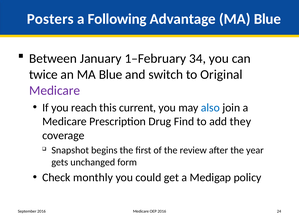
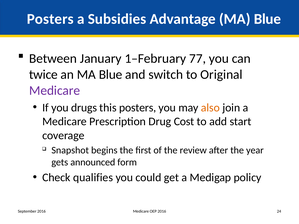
Following: Following -> Subsidies
34: 34 -> 77
reach: reach -> drugs
this current: current -> posters
also colour: blue -> orange
Find: Find -> Cost
they: they -> start
unchanged: unchanged -> announced
monthly: monthly -> qualifies
